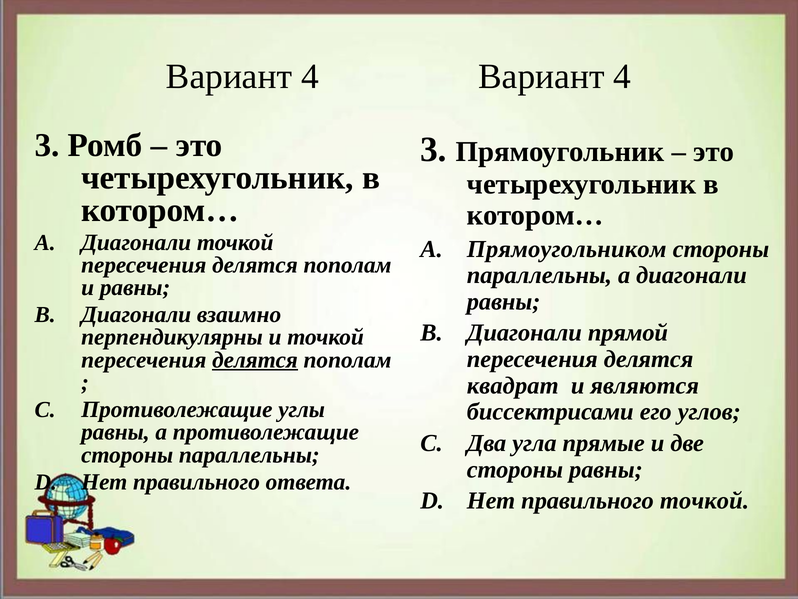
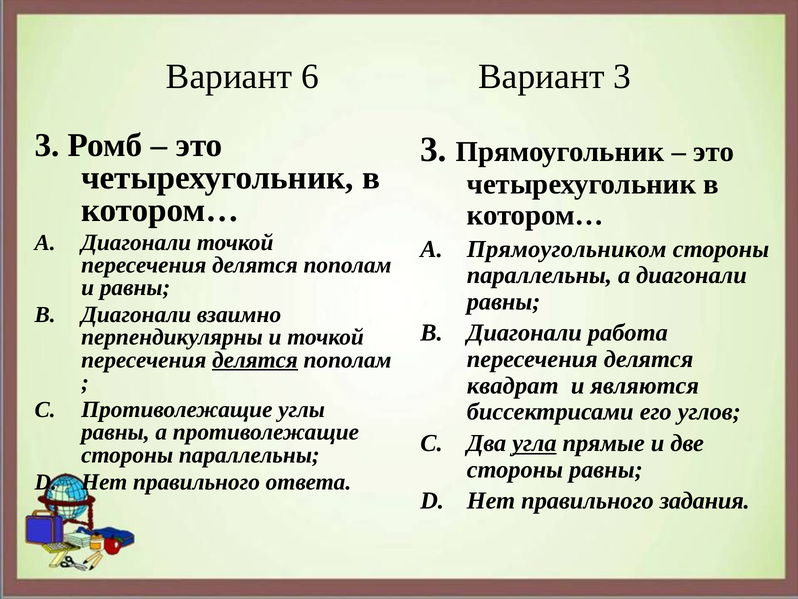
4 at (310, 76): 4 -> 6
4 at (622, 76): 4 -> 3
прямой: прямой -> работа
угла underline: none -> present
правильного точкой: точкой -> задания
